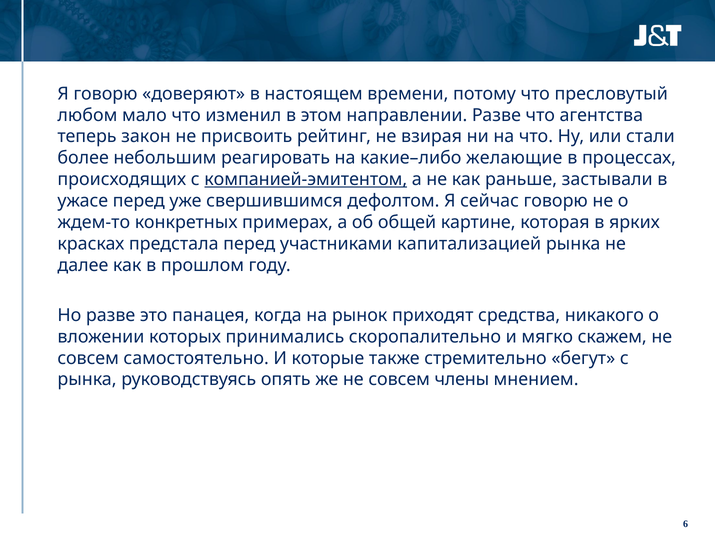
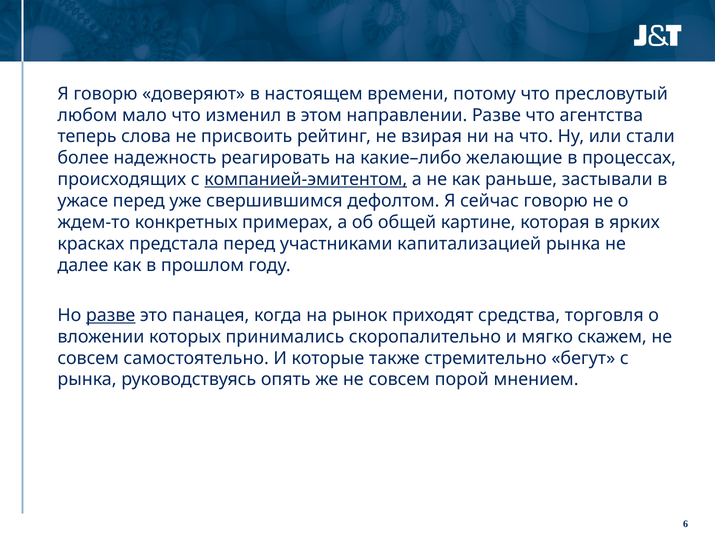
закон: закон -> слова
небольшим: небольшим -> надежность
разве at (111, 315) underline: none -> present
никакого: никакого -> торговля
члены: члены -> порой
